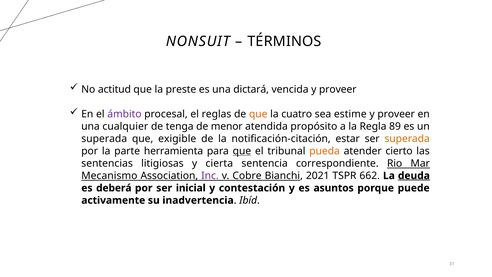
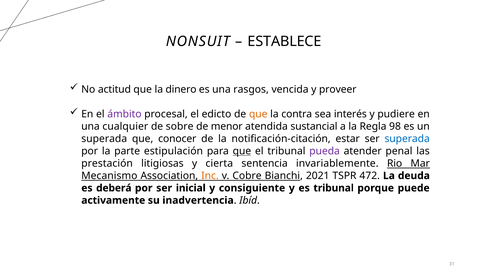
TÉRMINOS: TÉRMINOS -> ESTABLECE
preste: preste -> dinero
dictará: dictará -> rasgos
reglas: reglas -> edicto
cuatro: cuatro -> contra
estime: estime -> interés
proveer at (396, 114): proveer -> pudiere
tenga: tenga -> sobre
propósito: propósito -> sustancial
89: 89 -> 98
exigible: exigible -> conocer
superada at (407, 139) colour: orange -> blue
herramienta: herramienta -> estipulación
pueda colour: orange -> purple
cierto: cierto -> penal
sentencias: sentencias -> prestación
correspondiente: correspondiente -> invariablemente
Inc colour: purple -> orange
662: 662 -> 472
deuda underline: present -> none
contestación: contestación -> consiguiente
es asuntos: asuntos -> tribunal
